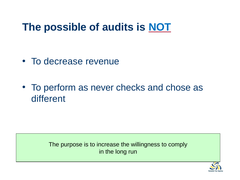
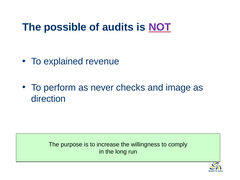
NOT colour: blue -> purple
decrease: decrease -> explained
chose: chose -> image
different: different -> direction
